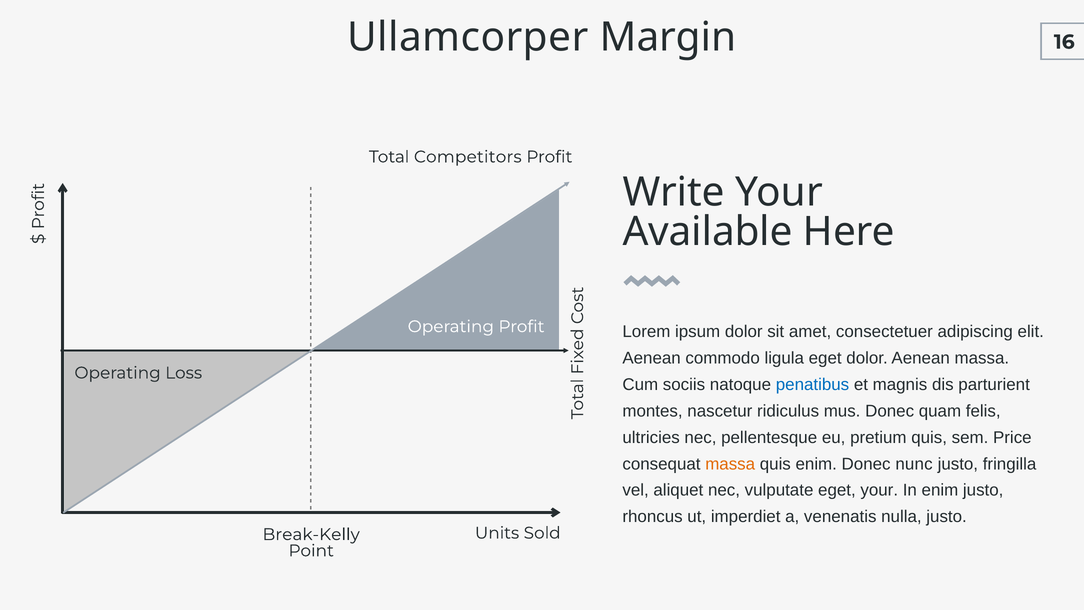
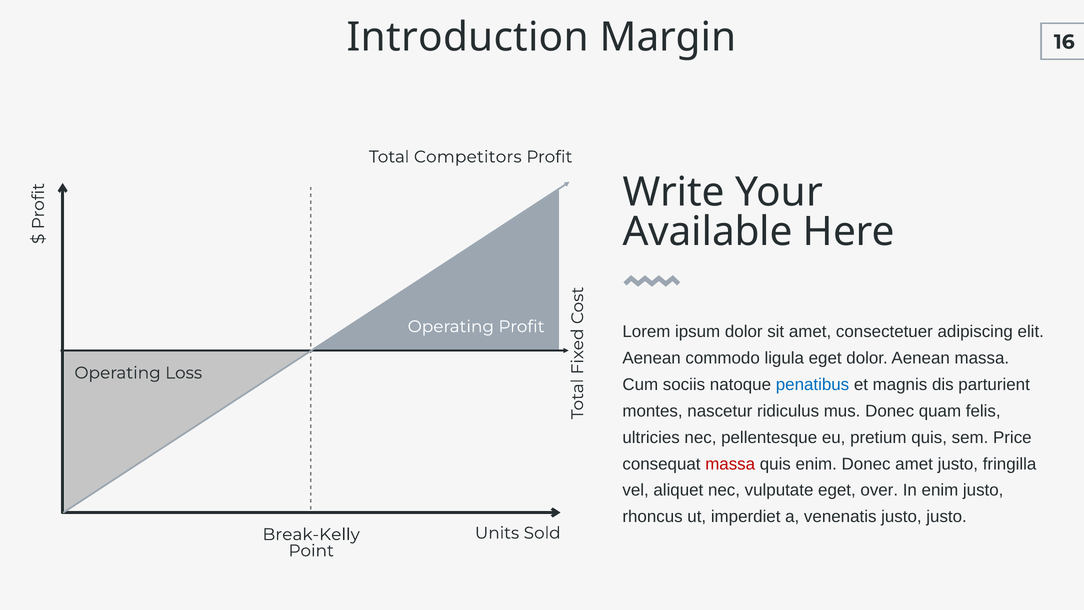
Ullamcorper: Ullamcorper -> Introduction
massa at (730, 464) colour: orange -> red
Donec nunc: nunc -> amet
eget your: your -> over
venenatis nulla: nulla -> justo
